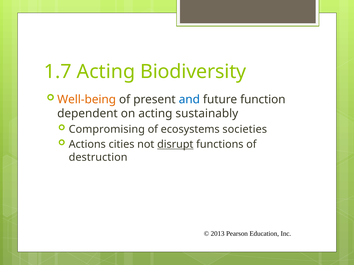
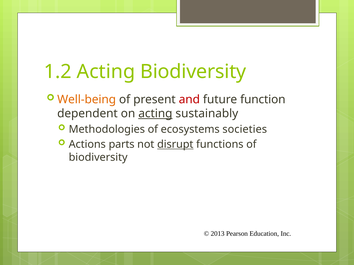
1.7: 1.7 -> 1.2
and colour: blue -> red
acting at (155, 114) underline: none -> present
Compromising: Compromising -> Methodologies
cities: cities -> parts
destruction at (98, 158): destruction -> biodiversity
